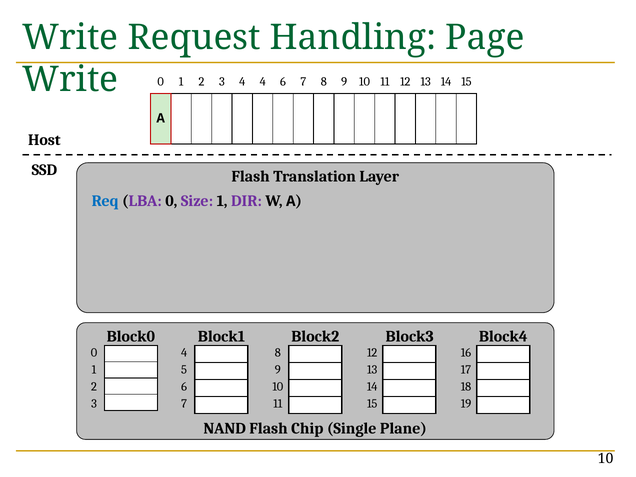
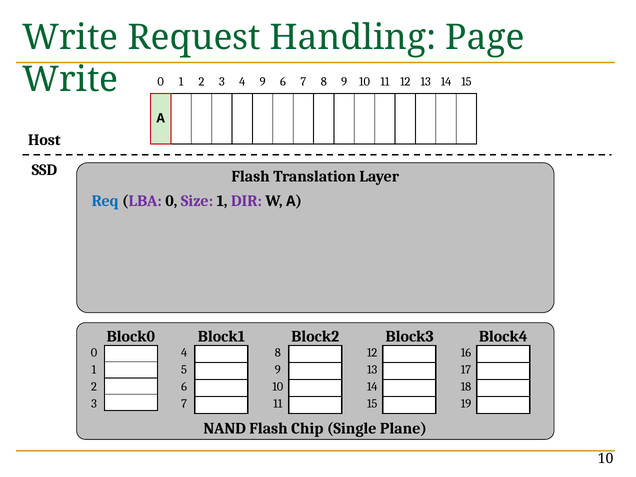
4 4: 4 -> 9
